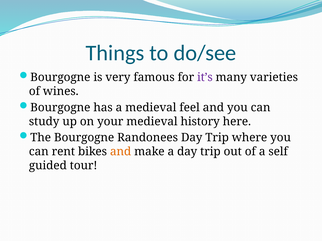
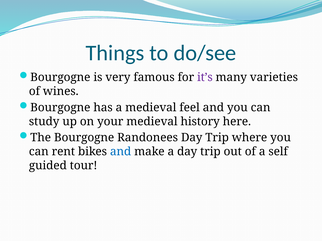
and at (121, 152) colour: orange -> blue
